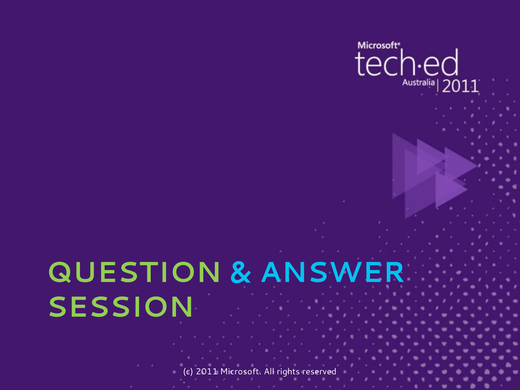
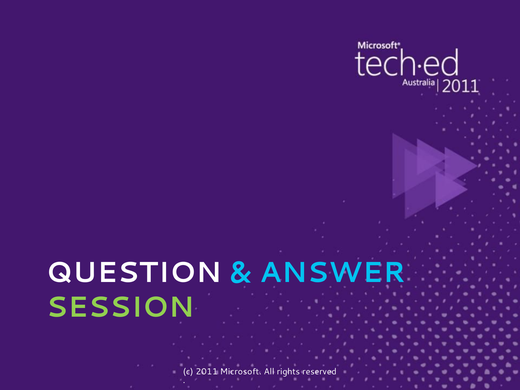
QUESTION colour: light green -> white
